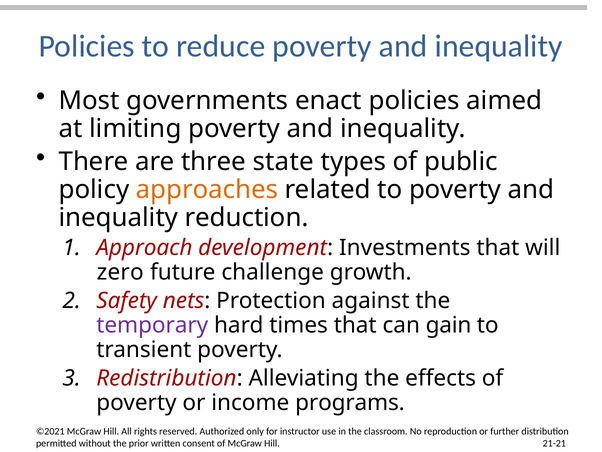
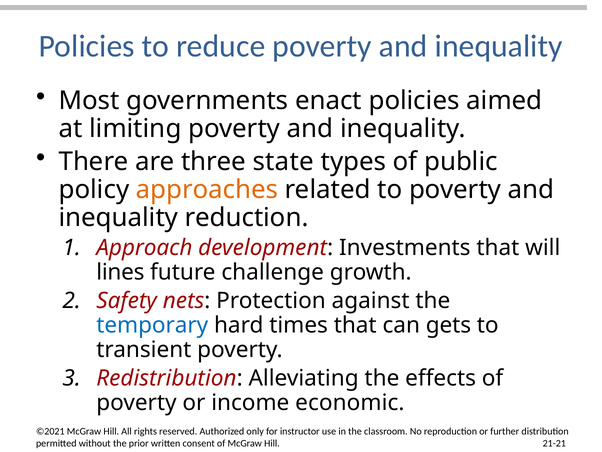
zero: zero -> lines
temporary colour: purple -> blue
gain: gain -> gets
programs: programs -> economic
